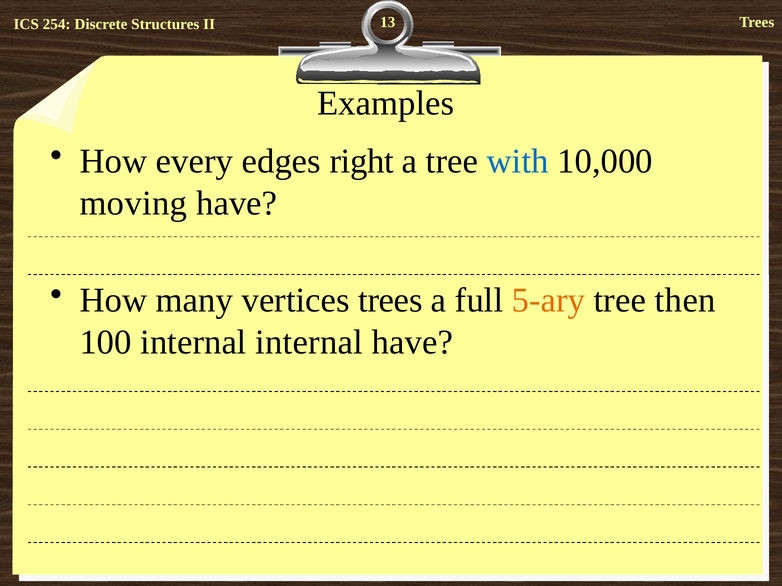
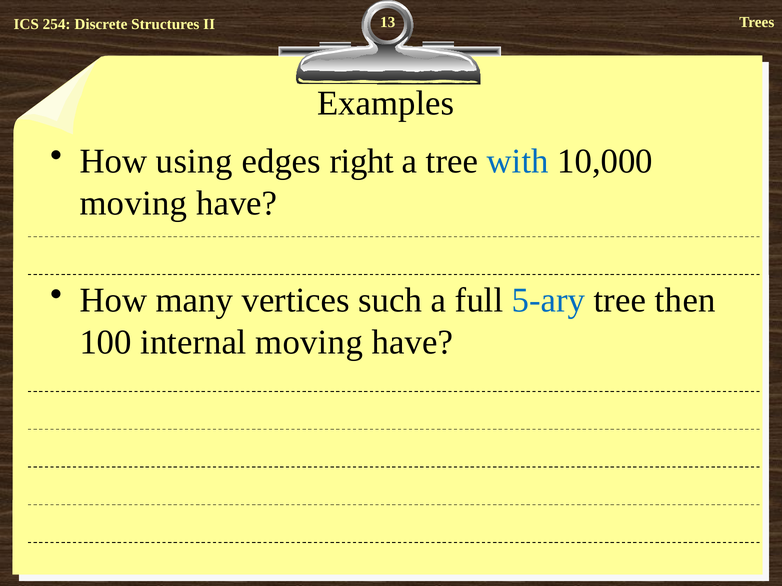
every: every -> using
vertices trees: trees -> such
5-ary colour: orange -> blue
internal internal: internal -> moving
